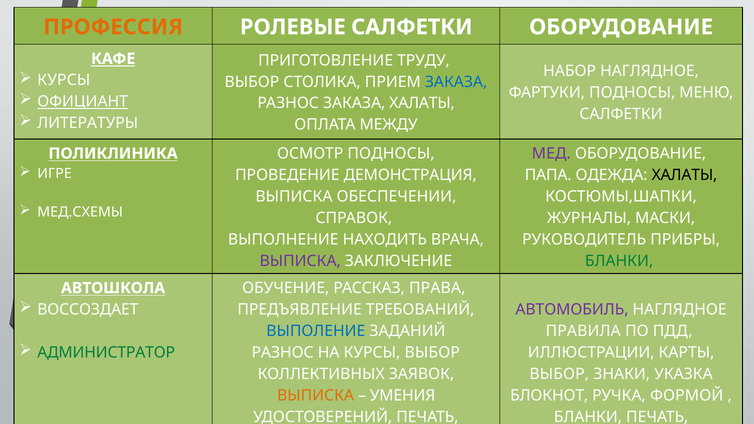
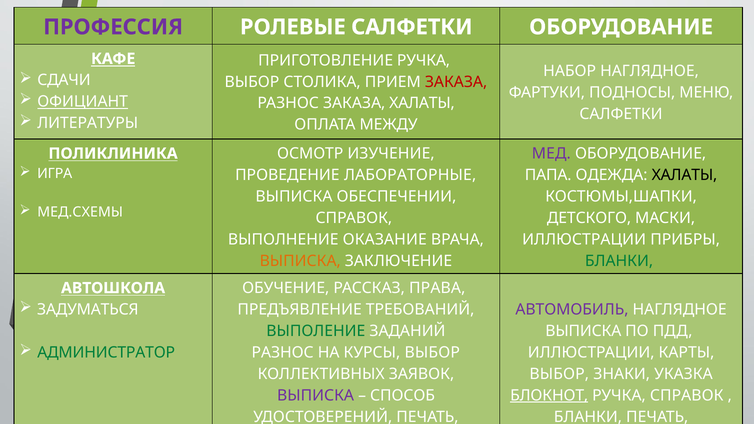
ПРОФЕССИЯ colour: orange -> purple
ПРИГОТОВЛЕНИЕ ТРУДУ: ТРУДУ -> РУЧКА
КУРСЫ at (64, 80): КУРСЫ -> СДАЧИ
ЗАКАЗА at (456, 82) colour: blue -> red
ОСМОТР ПОДНОСЫ: ПОДНОСЫ -> ИЗУЧЕНИЕ
ИГРЕ: ИГРЕ -> ИГРА
ДЕМОНСТРАЦИЯ: ДЕМОНСТРАЦИЯ -> ЛАБОРАТОРНЫЕ
ЖУРНАЛЫ: ЖУРНАЛЫ -> ДЕТСКОГО
НАХОДИТЬ: НАХОДИТЬ -> ОКАЗАНИЕ
РУКОВОДИТЕЛЬ at (584, 239): РУКОВОДИТЕЛЬ -> ИЛЛЮСТРАЦИИ
ВЫПИСКА at (300, 261) colour: purple -> orange
ВОССОЗДАЕТ: ВОССОЗДАЕТ -> ЗАДУМАТЬСЯ
ВЫПОЛЕНИЕ colour: blue -> green
ПРАВИЛА at (583, 331): ПРАВИЛА -> ВЫПИСКА
ВЫПИСКА at (316, 396) colour: orange -> purple
УМЕНИЯ: УМЕНИЯ -> СПОСОБ
БЛОКНОТ underline: none -> present
РУЧКА ФОРМОЙ: ФОРМОЙ -> СПРАВОК
